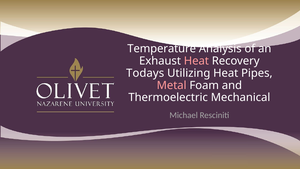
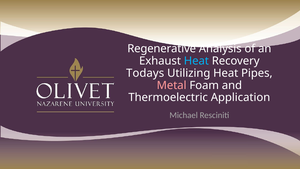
Temperature: Temperature -> Regenerative
Heat at (196, 61) colour: pink -> light blue
Mechanical: Mechanical -> Application
